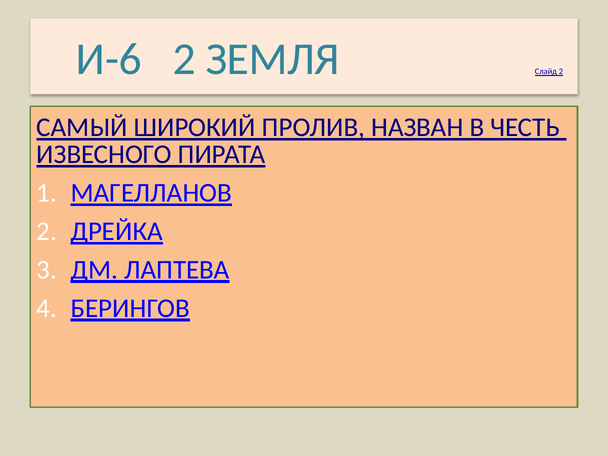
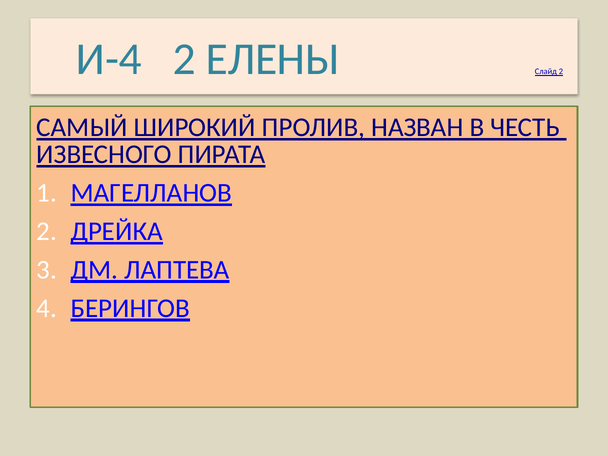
И-6: И-6 -> И-4
ЗЕМЛЯ: ЗЕМЛЯ -> ЕЛЕНЫ
